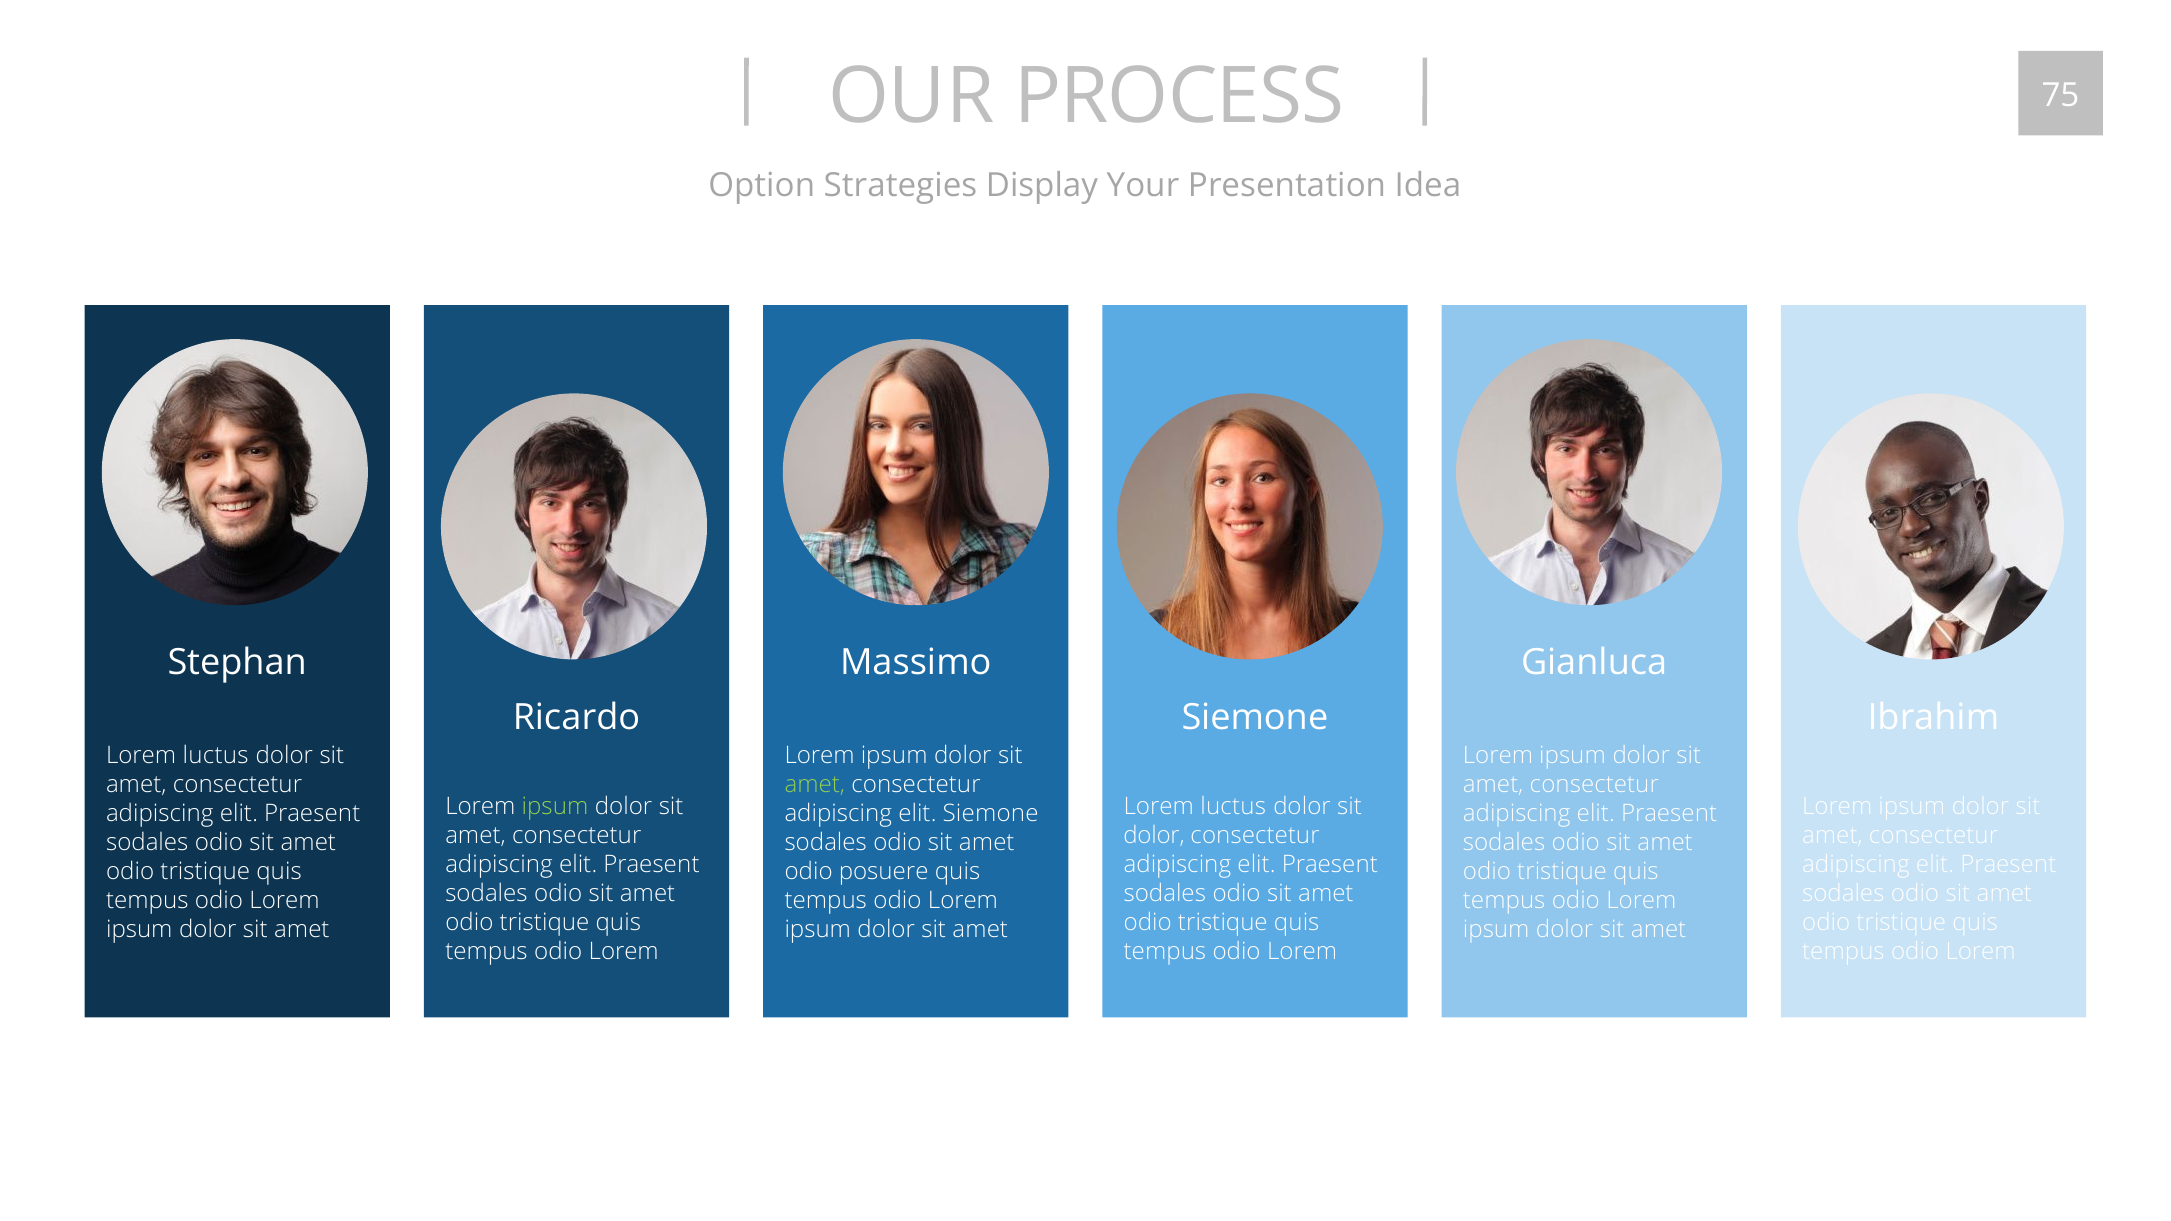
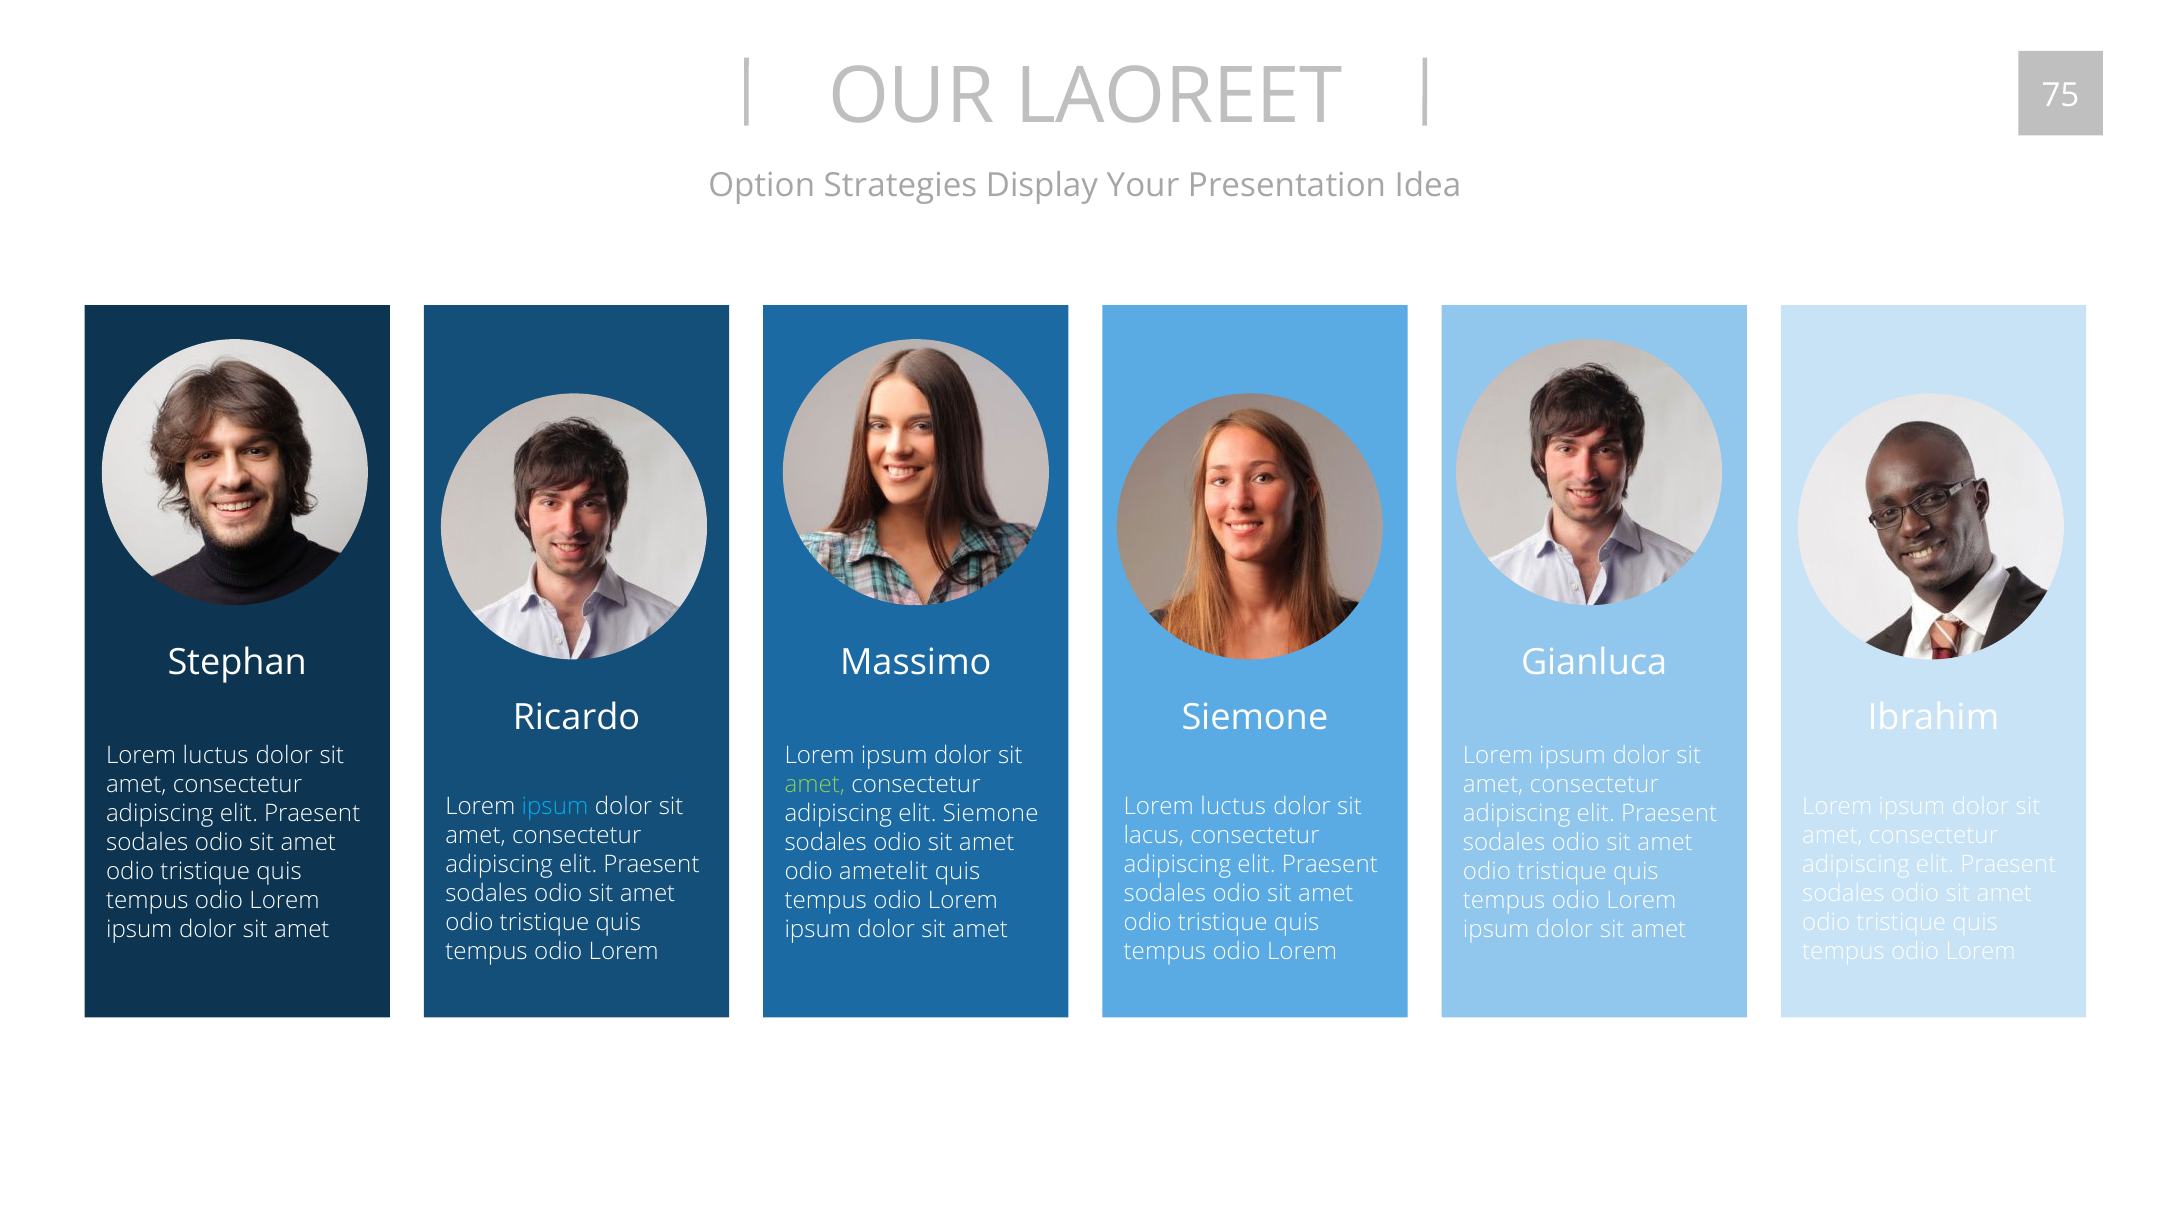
PROCESS: PROCESS -> LAOREET
ipsum at (555, 807) colour: light green -> light blue
dolor at (1154, 836): dolor -> lacus
posuere: posuere -> ametelit
